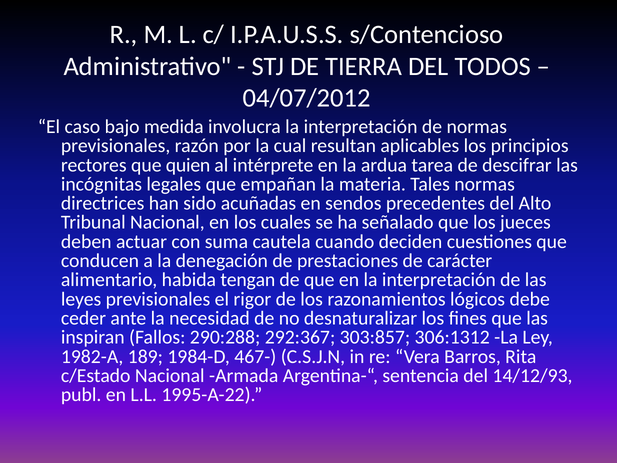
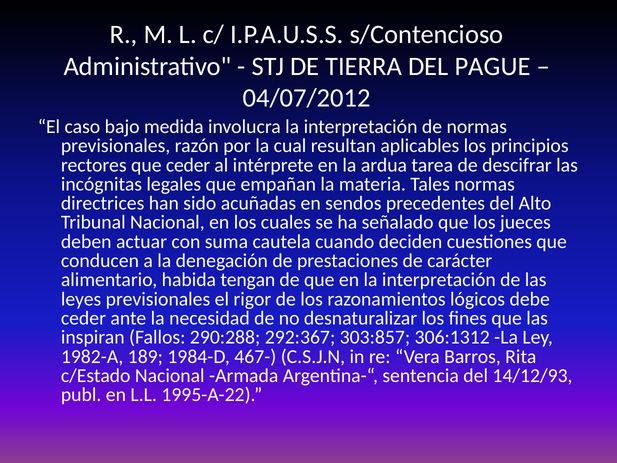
TODOS: TODOS -> PAGUE
que quien: quien -> ceder
